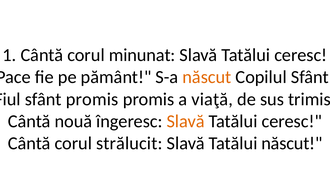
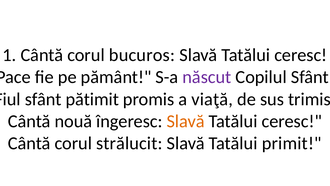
minunat: minunat -> bucuros
născut at (207, 77) colour: orange -> purple
sfânt promis: promis -> pătimit
Tatălui născut: născut -> primit
